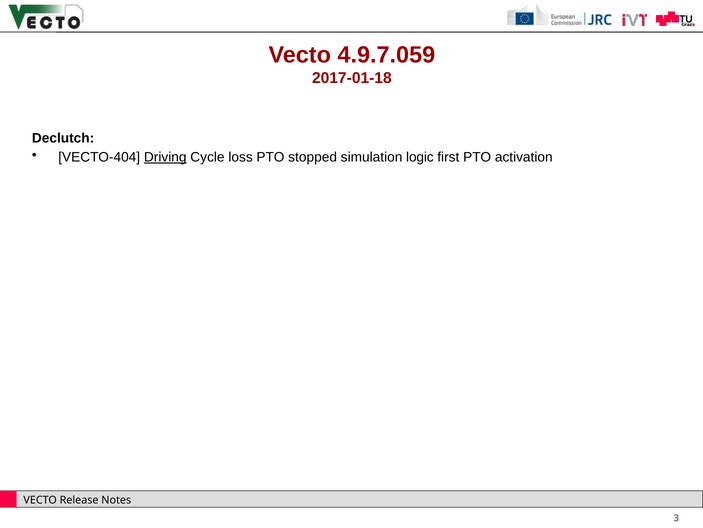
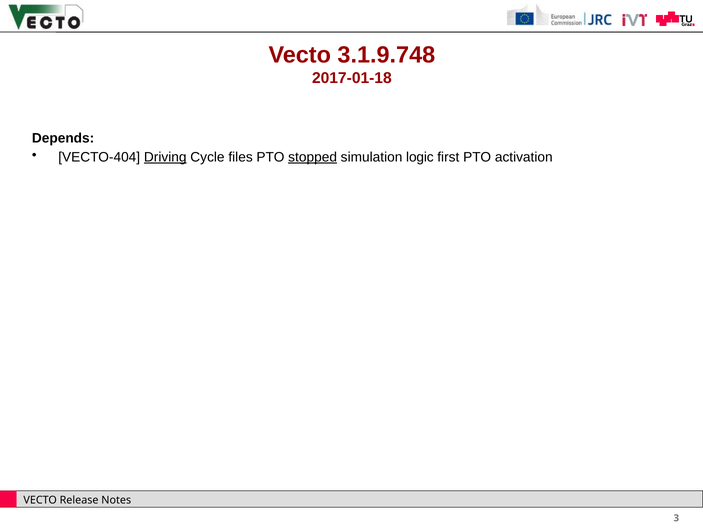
4.9.7.059: 4.9.7.059 -> 3.1.9.748
Declutch: Declutch -> Depends
loss: loss -> files
stopped underline: none -> present
